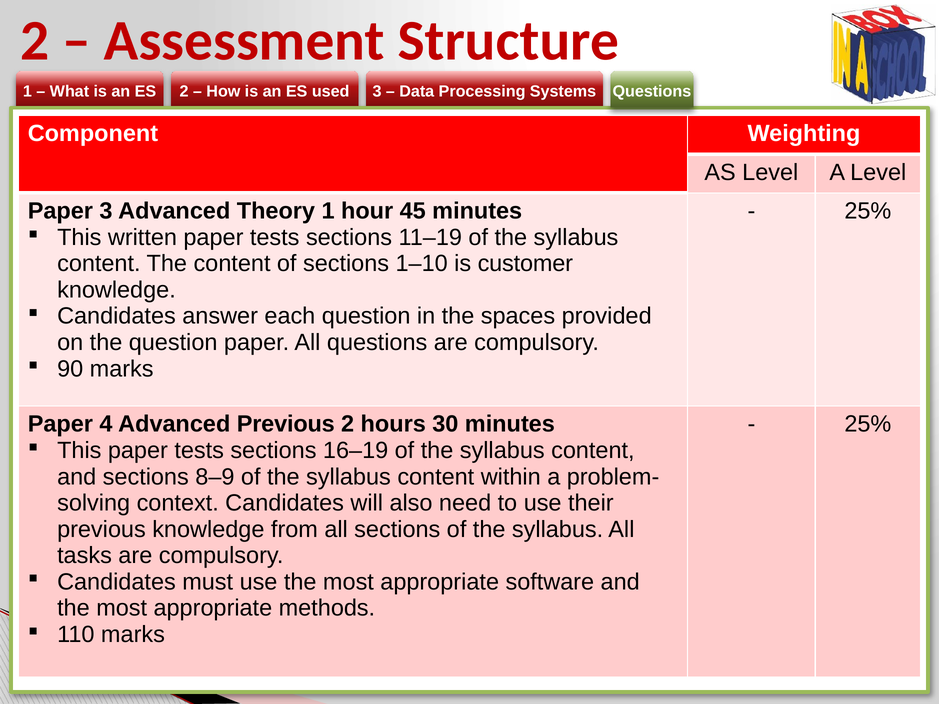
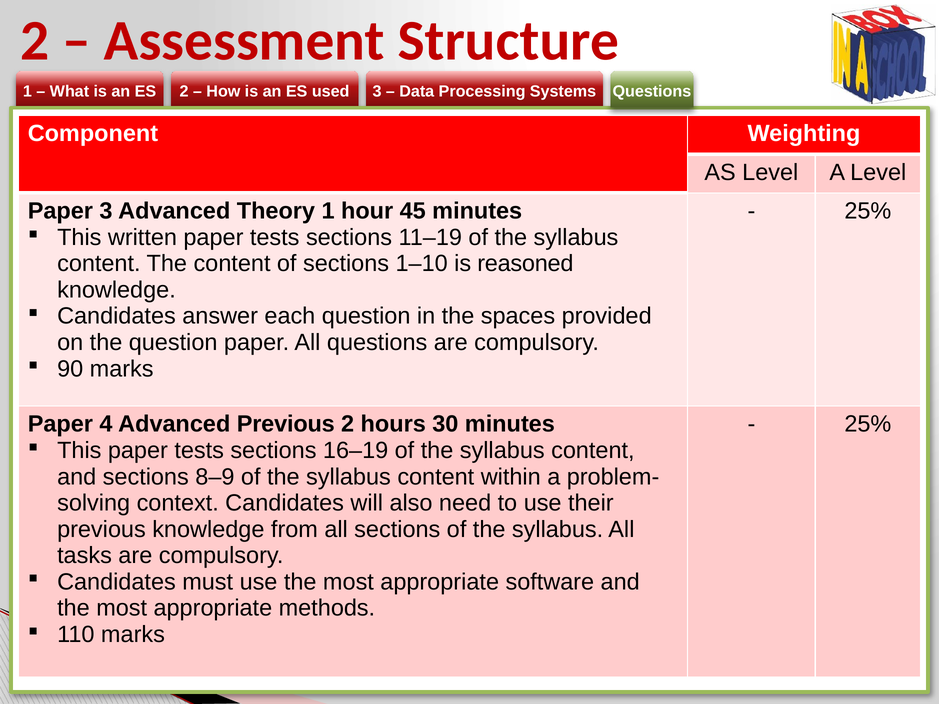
customer: customer -> reasoned
